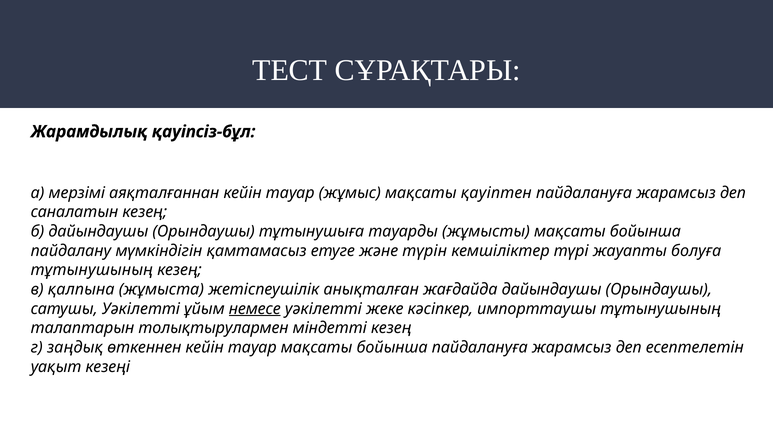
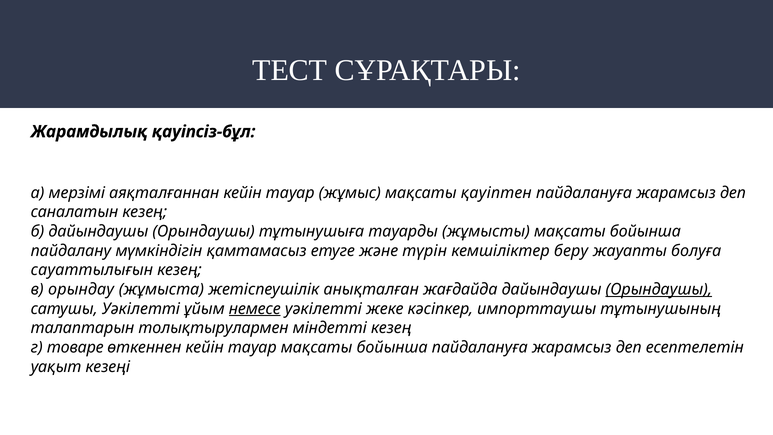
түрі: түрі -> беру
тұтынушының at (92, 270): тұтынушының -> сауаттылығын
қалпына: қалпына -> орындау
Орындаушы at (659, 289) underline: none -> present
заңдық: заңдық -> товаре
